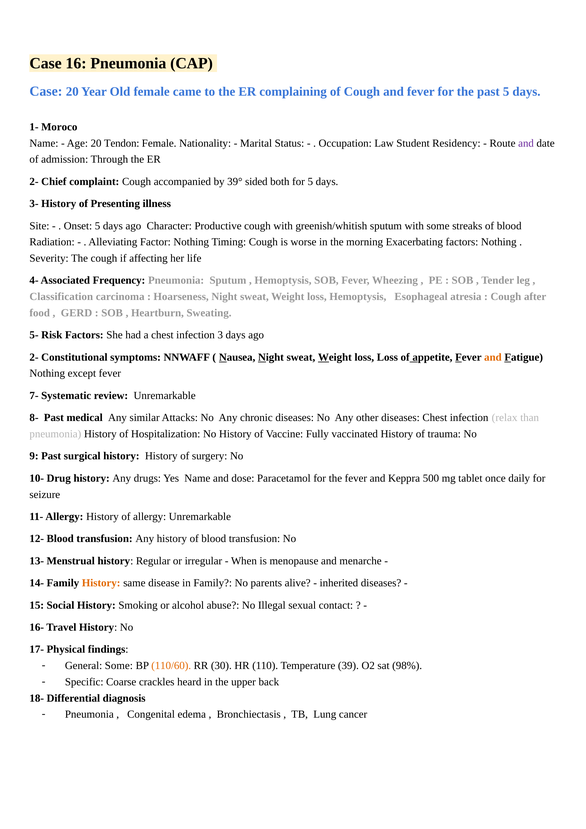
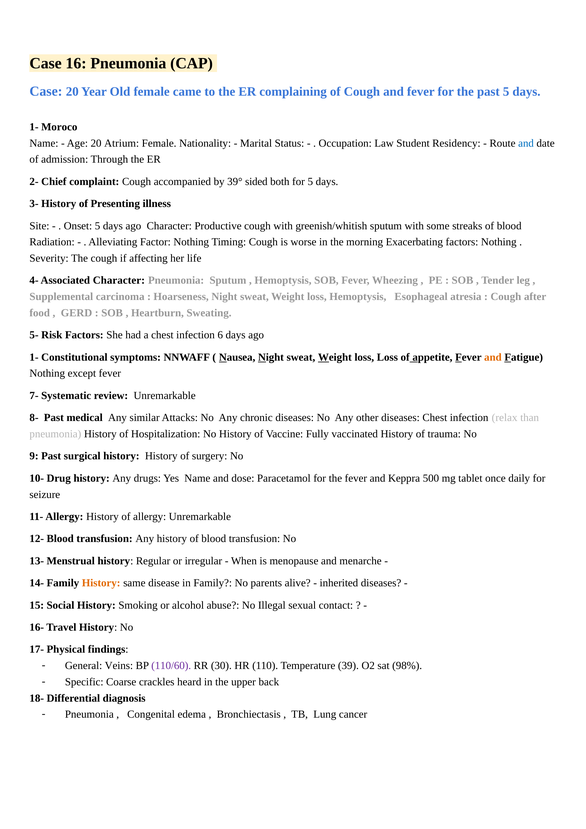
Tendon: Tendon -> Atrium
and at (526, 143) colour: purple -> blue
Associated Frequency: Frequency -> Character
Classification: Classification -> Supplemental
3: 3 -> 6
2- at (34, 357): 2- -> 1-
General Some: Some -> Veins
110/60 colour: orange -> purple
